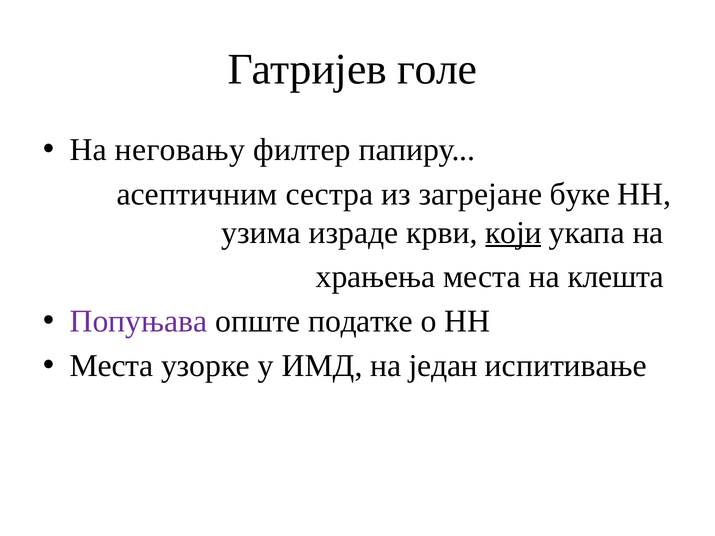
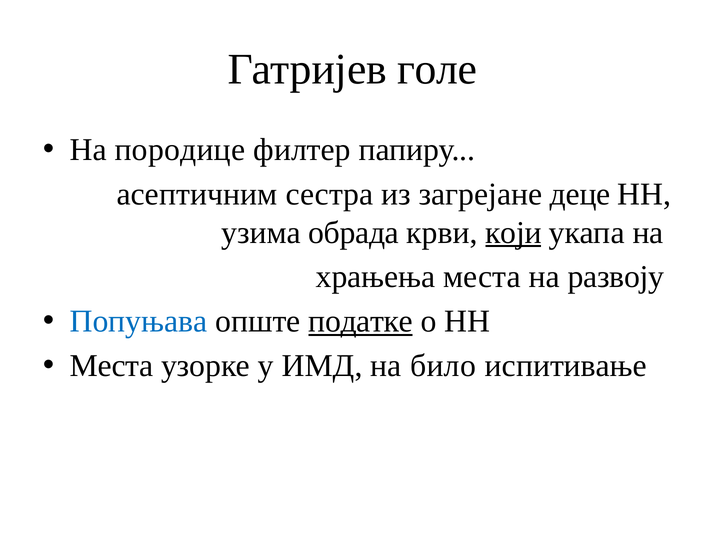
неговању: неговању -> породице
буке: буке -> деце
израде: израде -> обрада
клешта: клешта -> развоју
Попуњава colour: purple -> blue
податке underline: none -> present
један: један -> било
